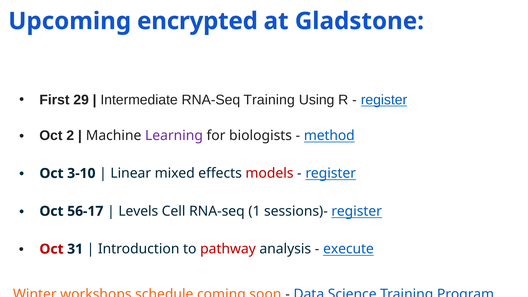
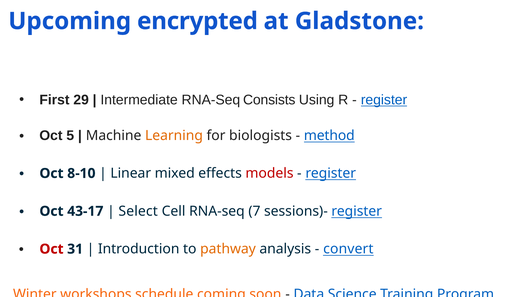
RNA-Seq Training: Training -> Consists
2: 2 -> 5
Learning colour: purple -> orange
3-10: 3-10 -> 8-10
56-17: 56-17 -> 43-17
Levels: Levels -> Select
1: 1 -> 7
pathway colour: red -> orange
execute: execute -> convert
